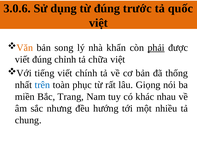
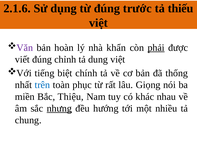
3.0.6: 3.0.6 -> 2.1.6
quốc: quốc -> thiếu
Văn colour: orange -> purple
song: song -> hoàn
chữa: chữa -> dung
tiếng viết: viết -> biệt
Trang: Trang -> Thiệu
nhưng underline: none -> present
